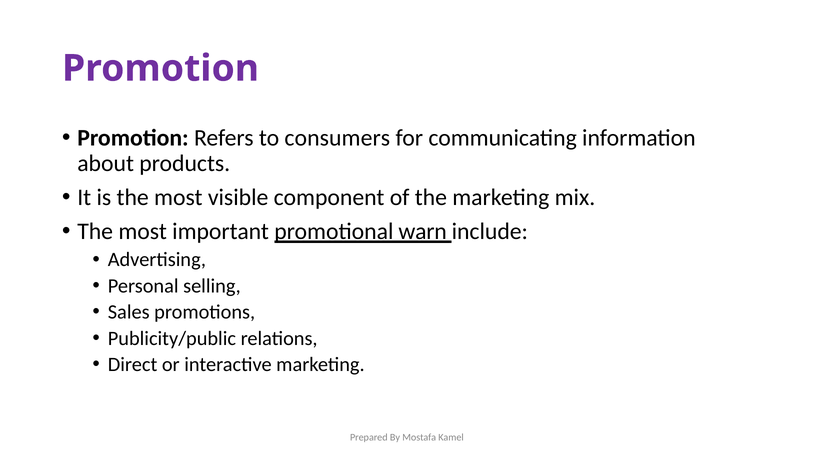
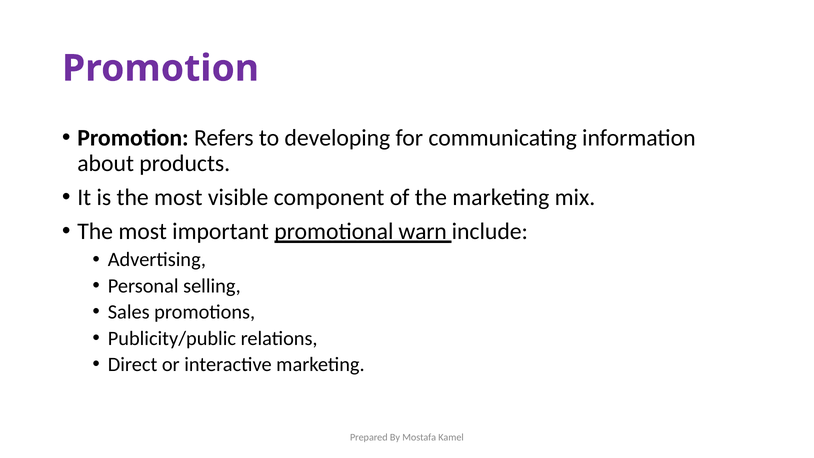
consumers: consumers -> developing
